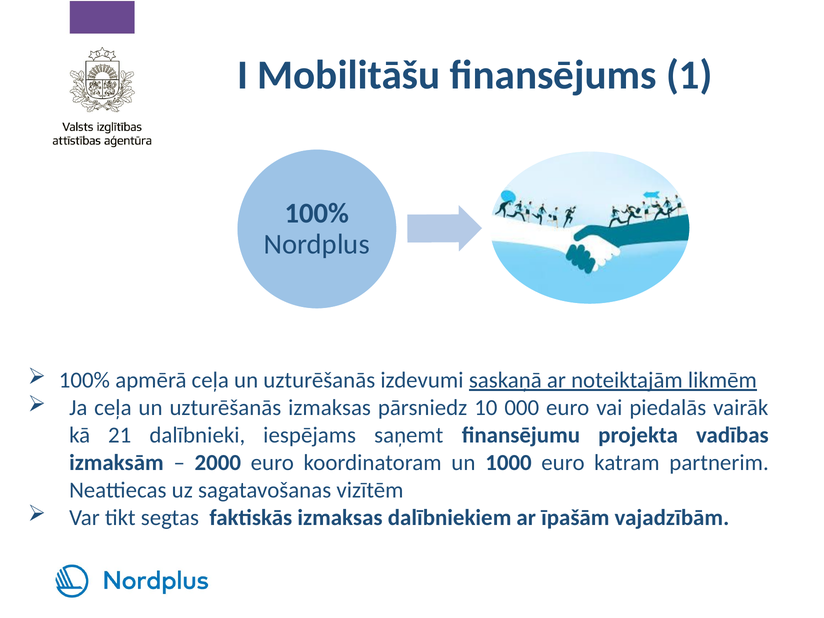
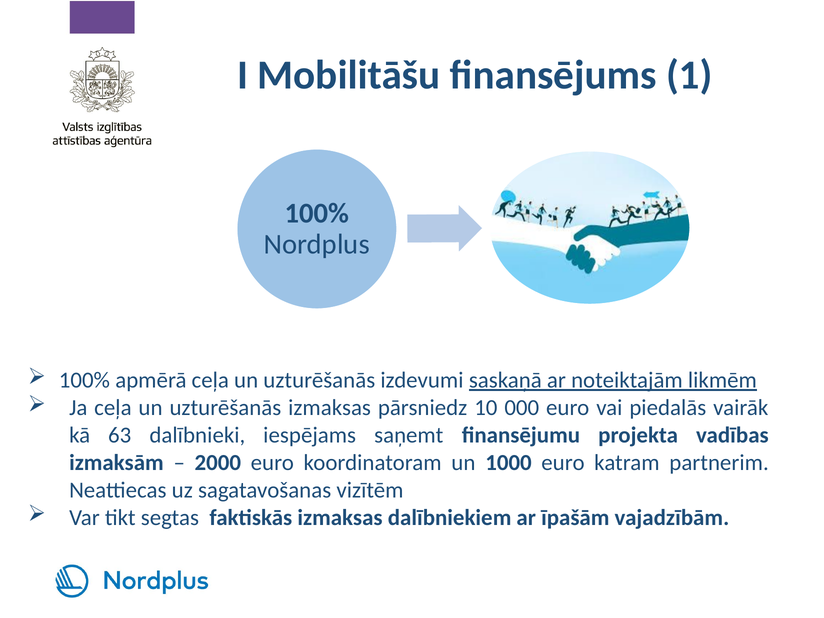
21: 21 -> 63
